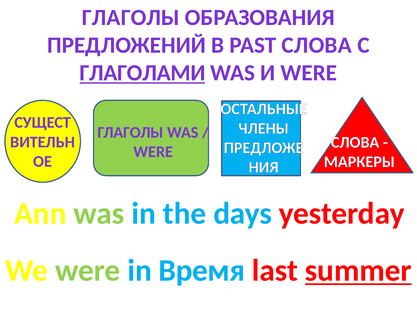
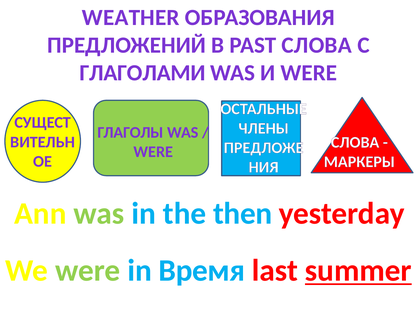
ГЛАГОЛЫ at (131, 18): ГЛАГОЛЫ -> WEATHER
ГЛАГОЛАМИ underline: present -> none
days: days -> then
